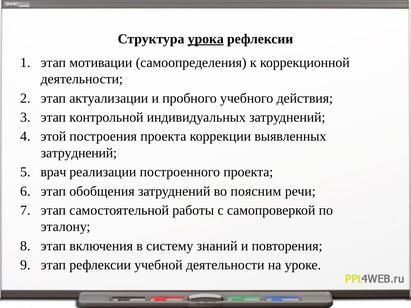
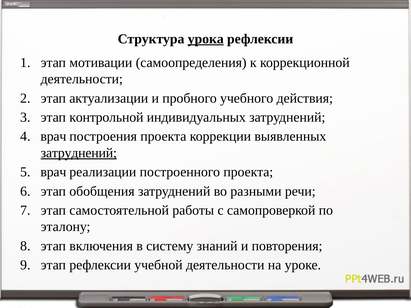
этой at (53, 137): этой -> врач
затруднений at (79, 153) underline: none -> present
поясним: поясним -> разными
